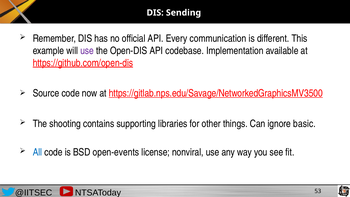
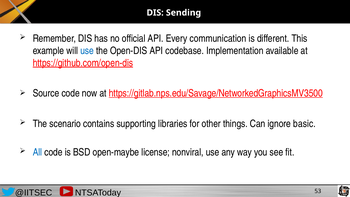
use at (87, 51) colour: purple -> blue
shooting: shooting -> scenario
open-events: open-events -> open-maybe
